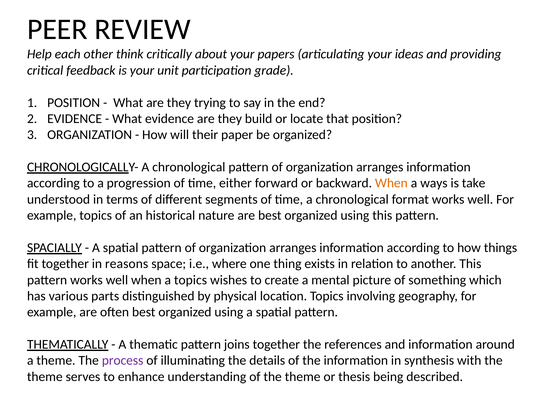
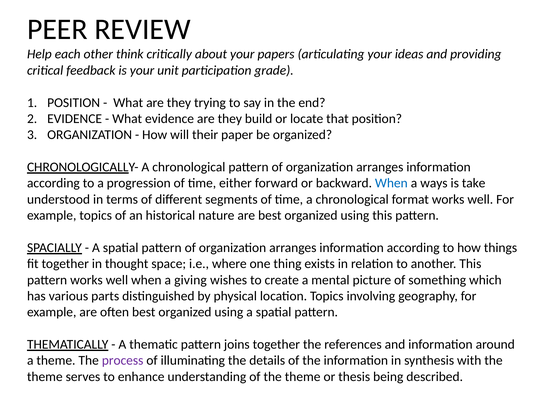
When at (391, 183) colour: orange -> blue
reasons: reasons -> thought
a topics: topics -> giving
